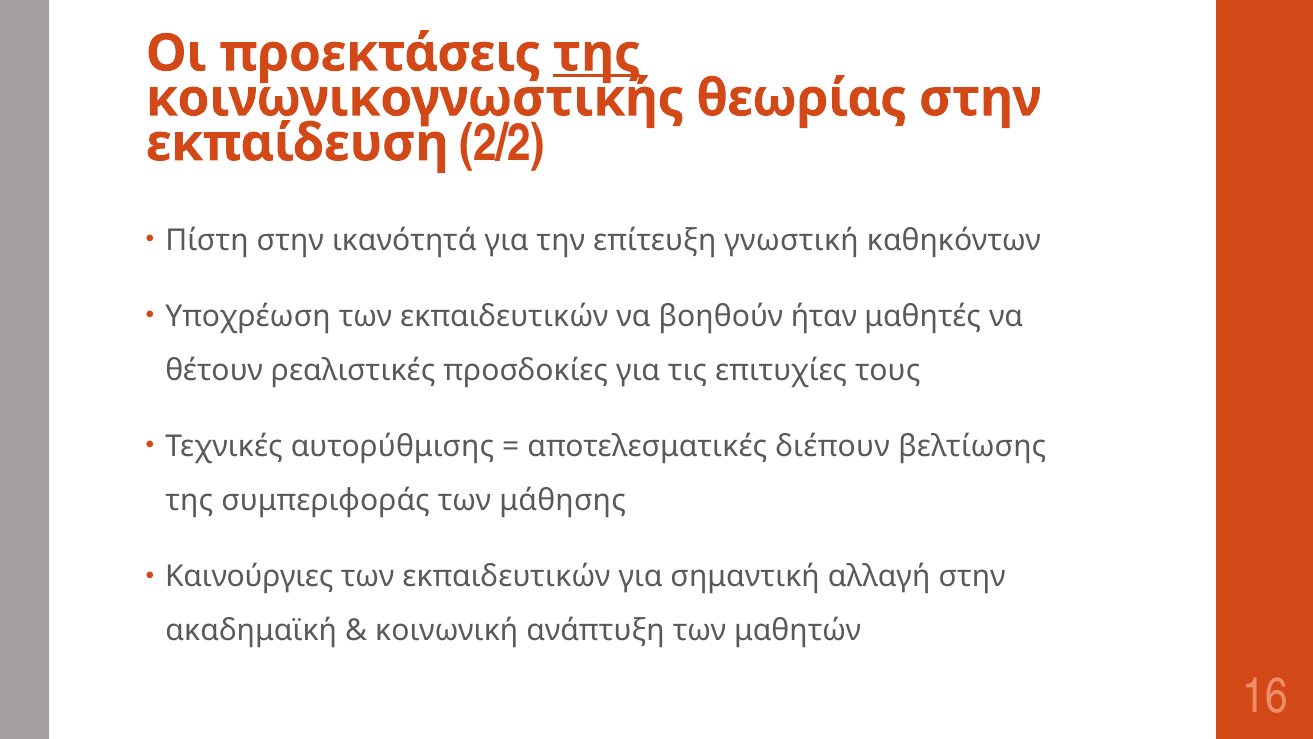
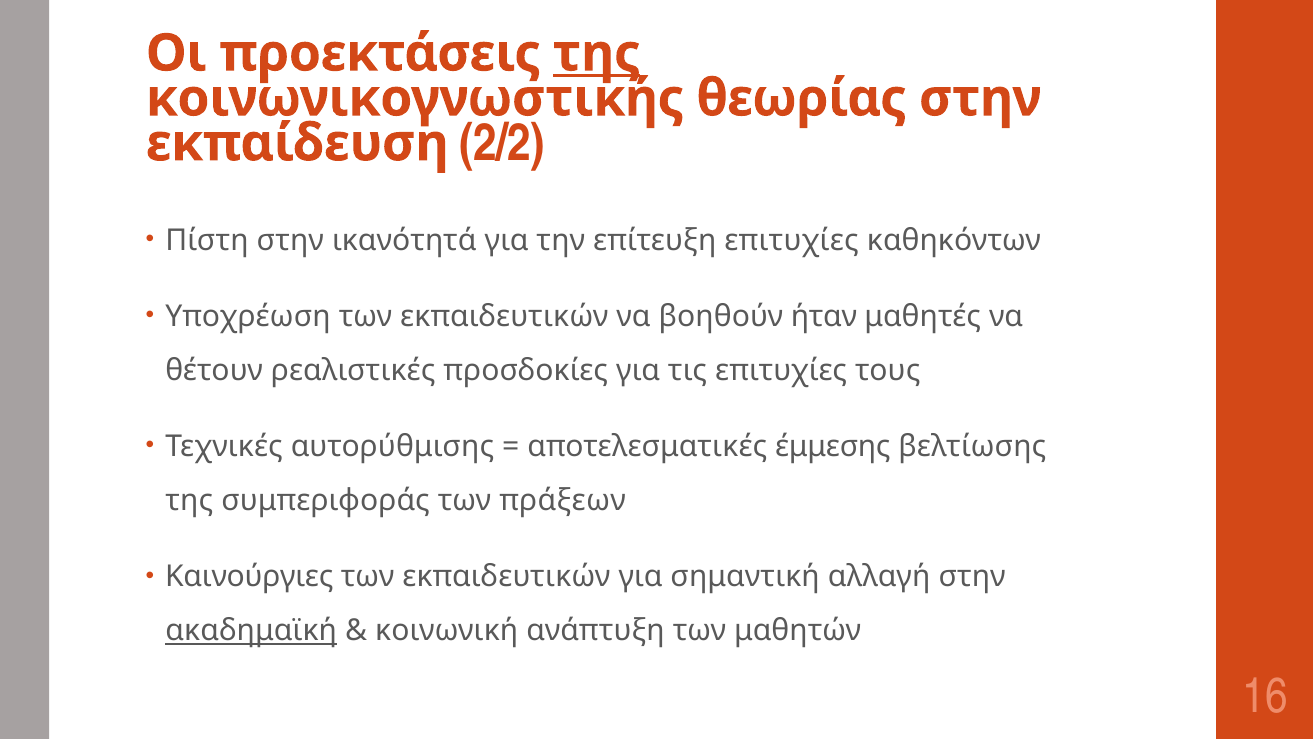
επίτευξη γνωστική: γνωστική -> επιτυχίες
διέπουν: διέπουν -> έμμεσης
μάθησης: μάθησης -> πράξεων
ακαδημαϊκή underline: none -> present
